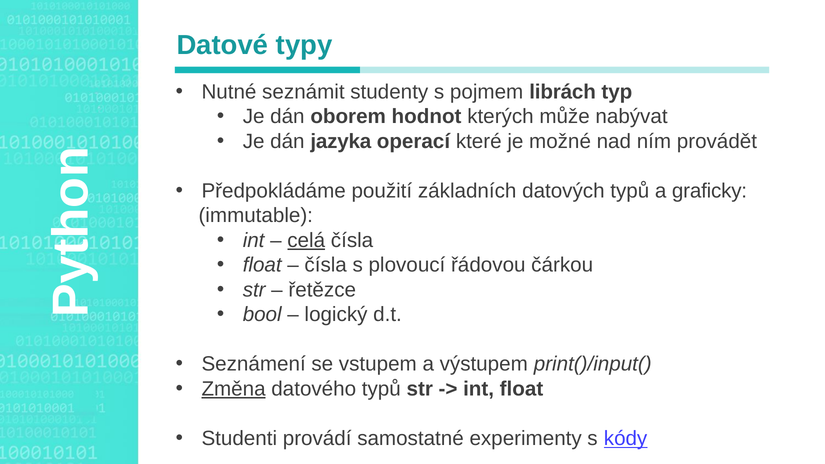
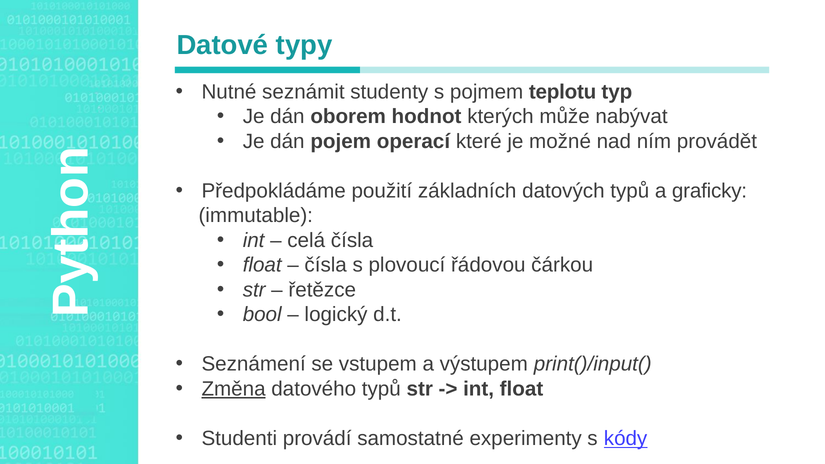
librách: librách -> teplotu
jazyka: jazyka -> pojem
celá underline: present -> none
